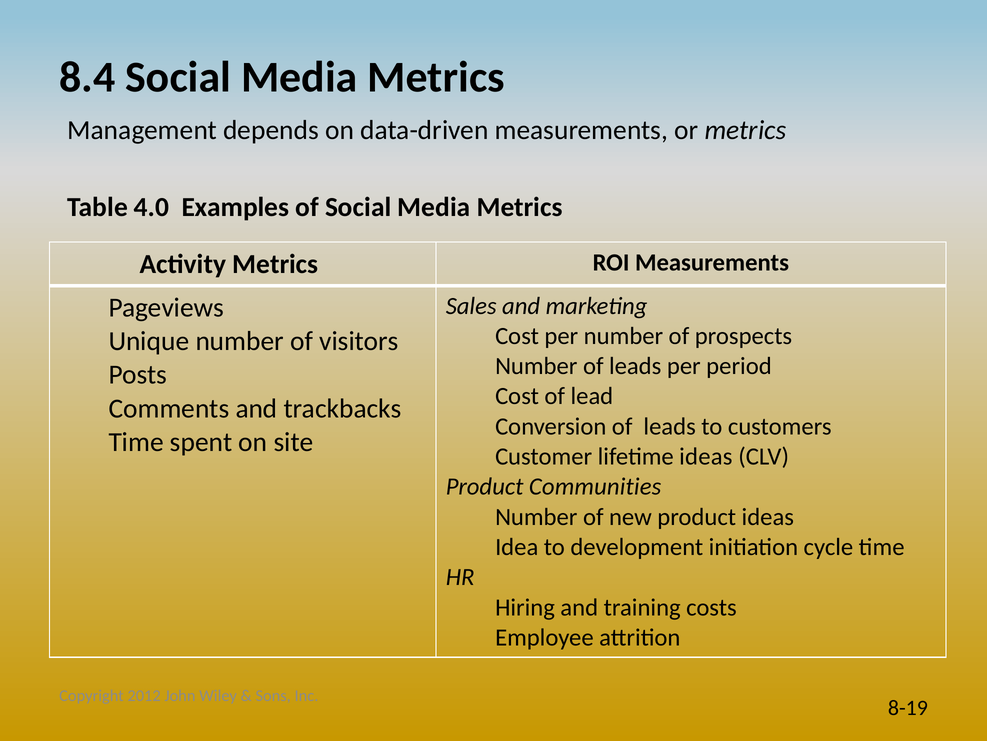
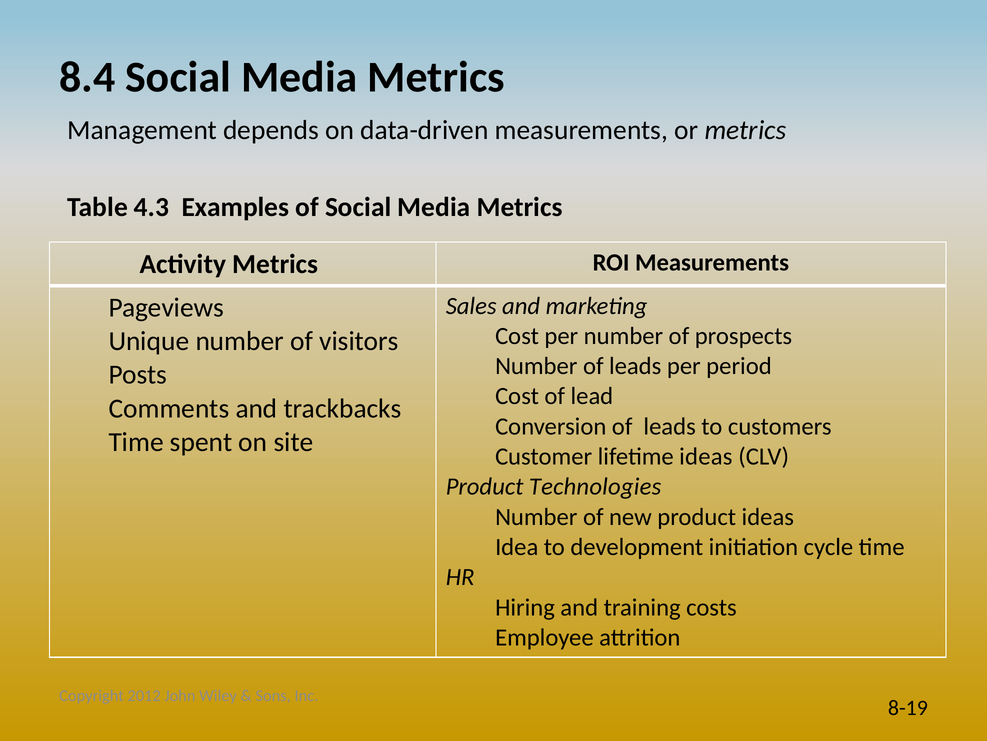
4.0: 4.0 -> 4.3
Communities: Communities -> Technologies
